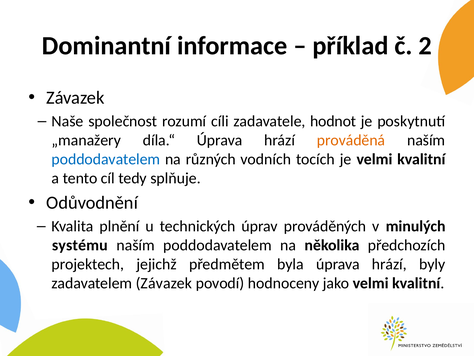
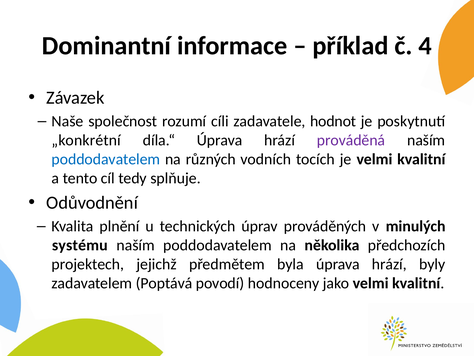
2: 2 -> 4
„manažery: „manažery -> „konkrétní
prováděná colour: orange -> purple
zadavatelem Závazek: Závazek -> Poptává
